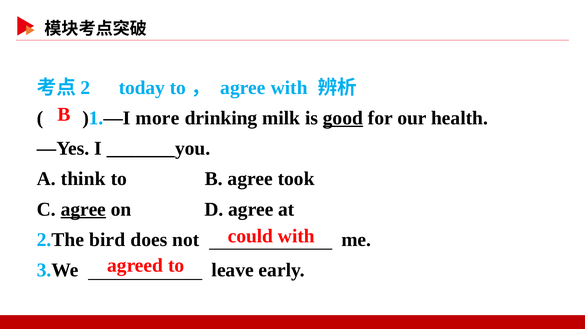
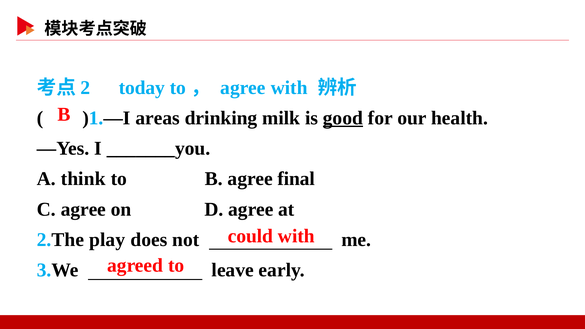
more: more -> areas
took: took -> final
agree at (83, 209) underline: present -> none
bird: bird -> play
